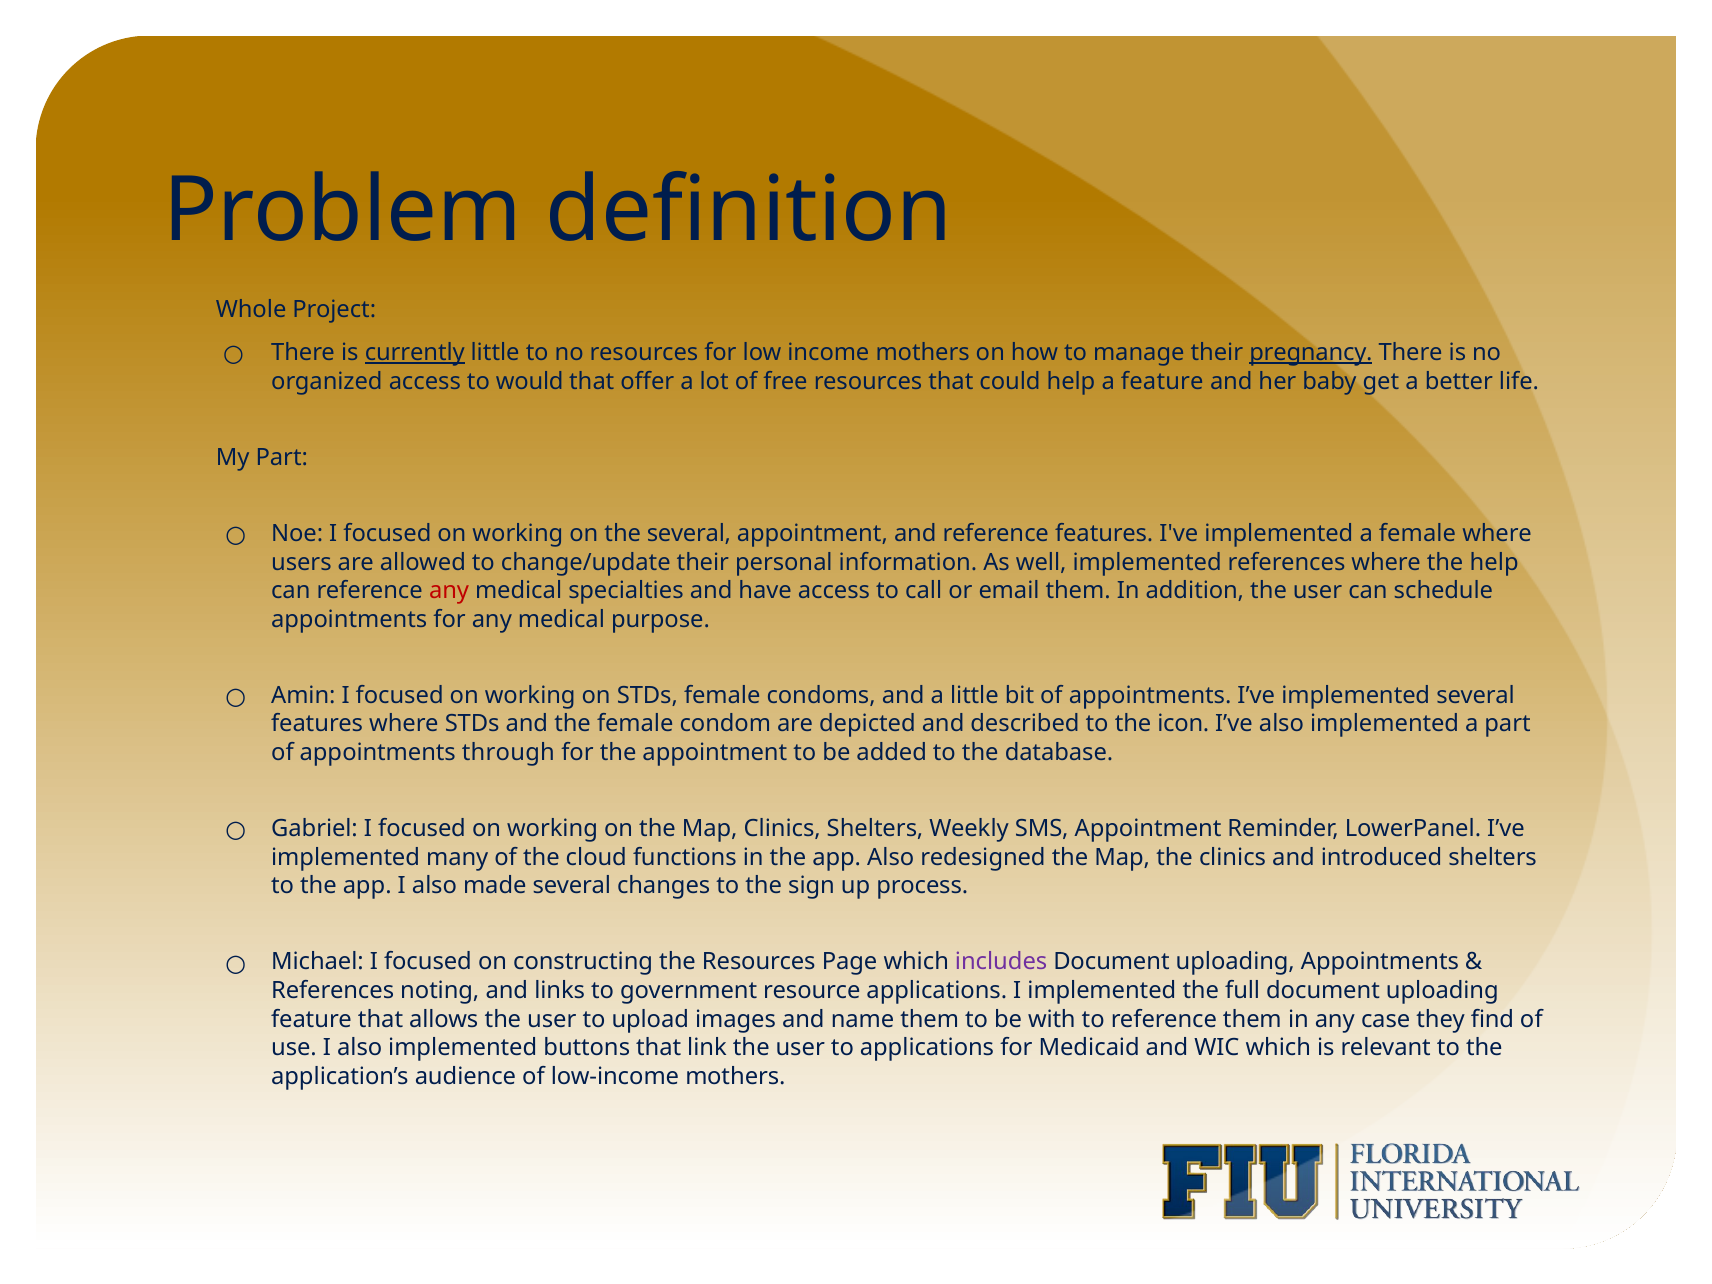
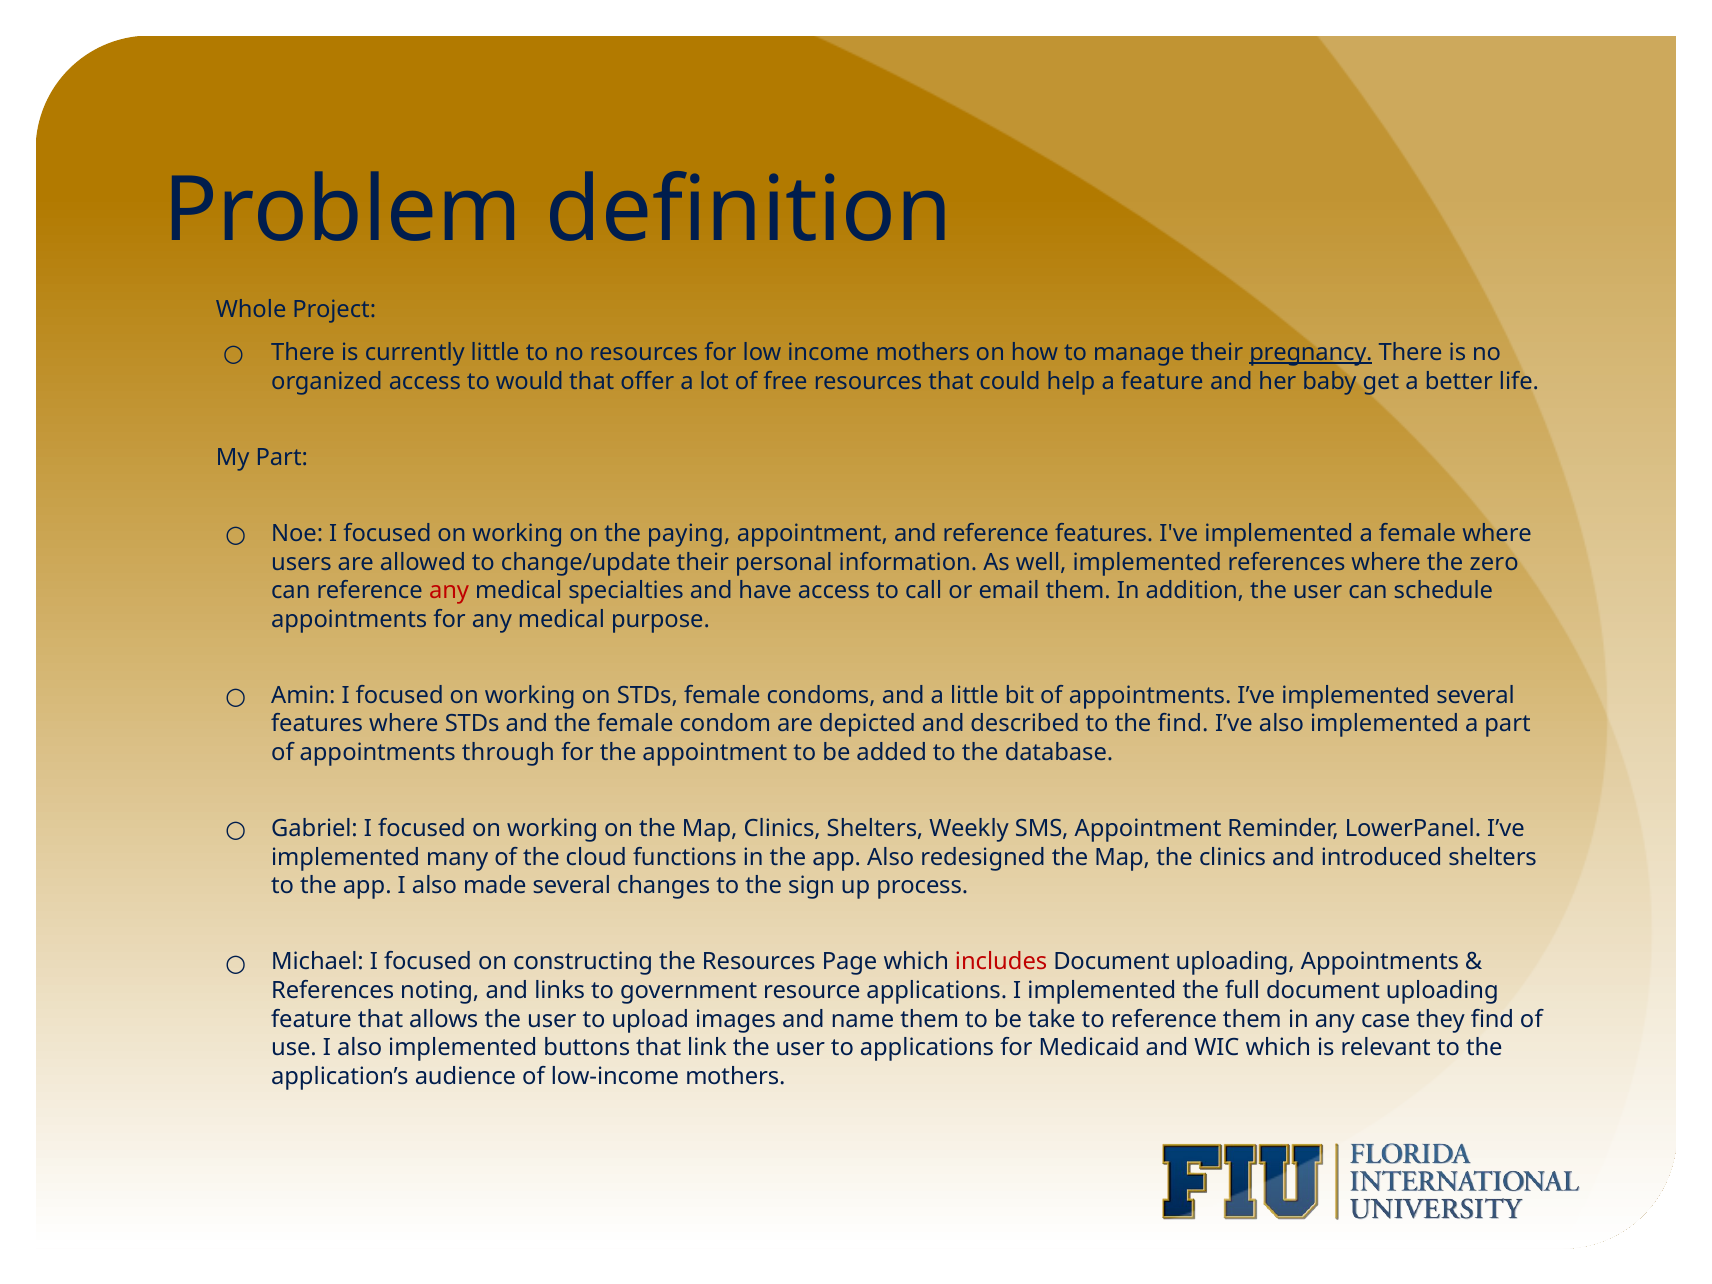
currently underline: present -> none
the several: several -> paying
the help: help -> zero
the icon: icon -> find
includes colour: purple -> red
with: with -> take
